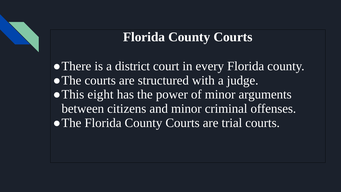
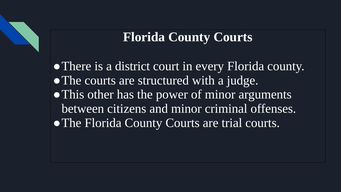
eight: eight -> other
